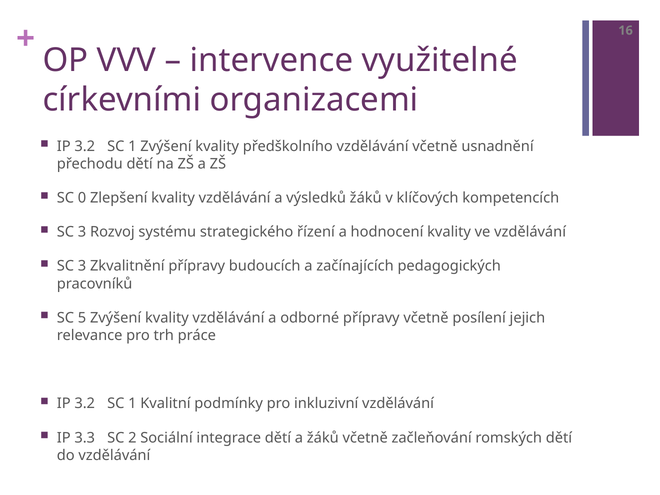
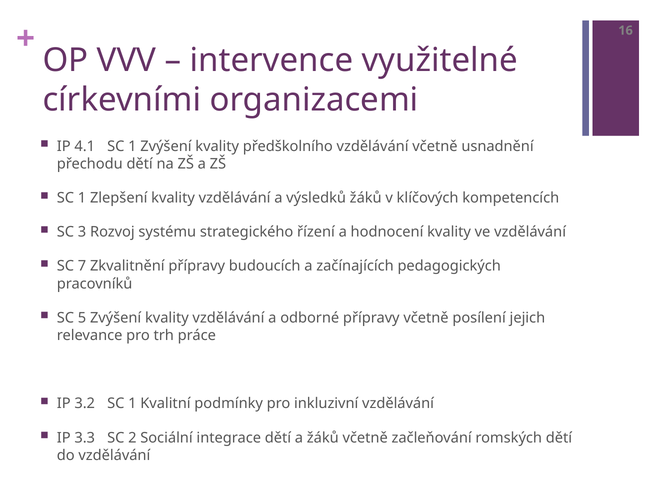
3.2 at (85, 146): 3.2 -> 4.1
0 at (82, 198): 0 -> 1
3 at (82, 266): 3 -> 7
